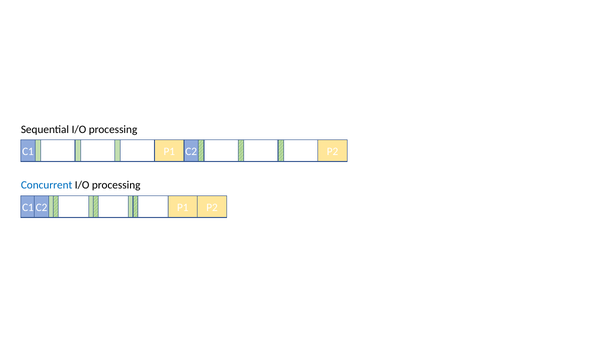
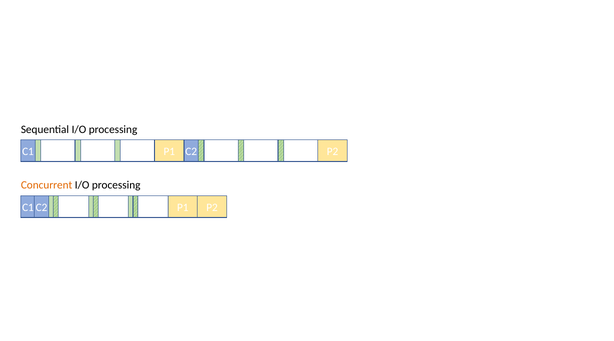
Concurrent colour: blue -> orange
